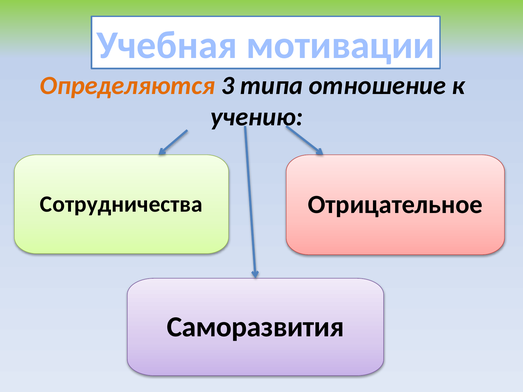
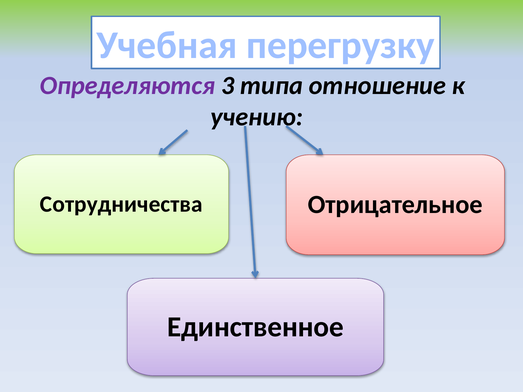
мотивации: мотивации -> перегрузку
Определяются colour: orange -> purple
Саморазвития: Саморазвития -> Единственное
